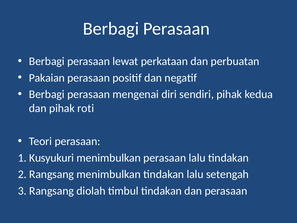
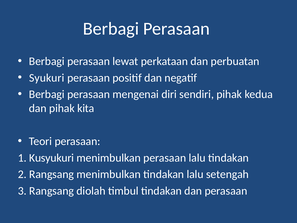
Pakaian: Pakaian -> Syukuri
roti: roti -> kita
